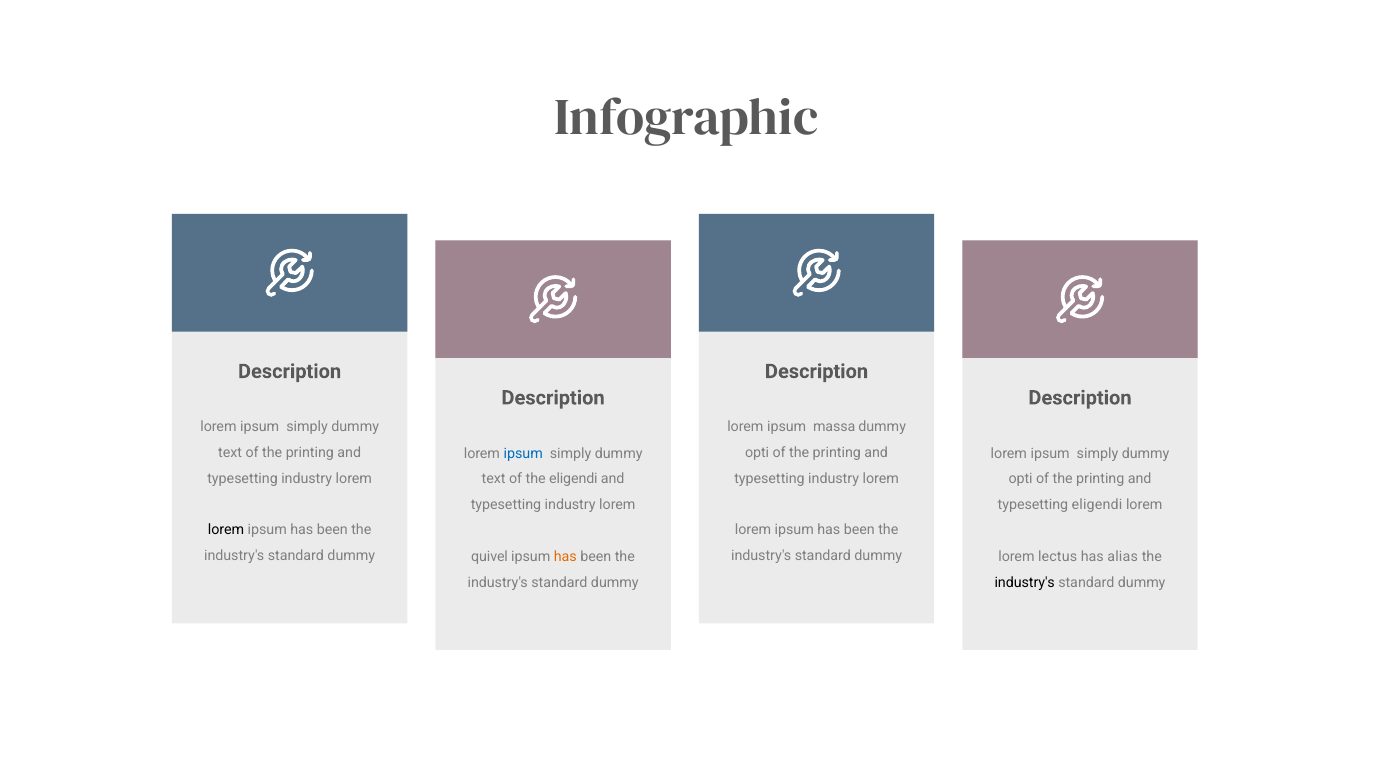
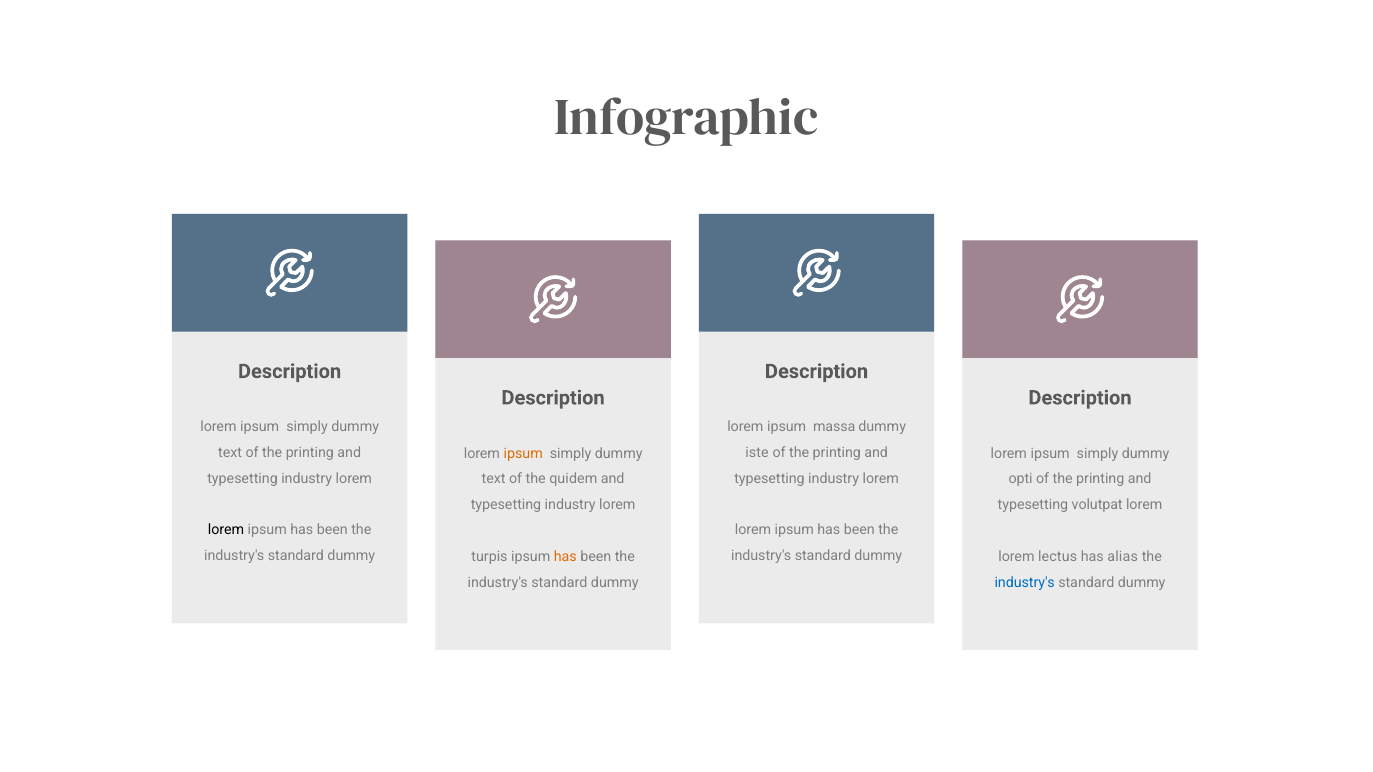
opti at (757, 453): opti -> iste
ipsum at (523, 454) colour: blue -> orange
the eligendi: eligendi -> quidem
typesetting eligendi: eligendi -> volutpat
quivel: quivel -> turpis
industry's at (1025, 582) colour: black -> blue
